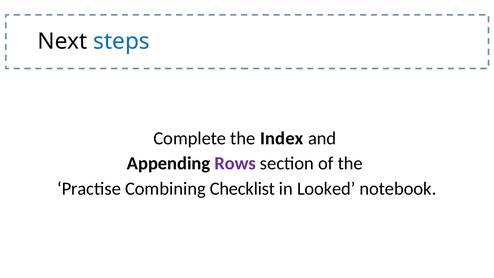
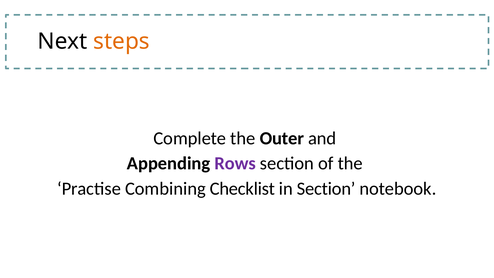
steps colour: blue -> orange
Index: Index -> Outer
in Looked: Looked -> Section
